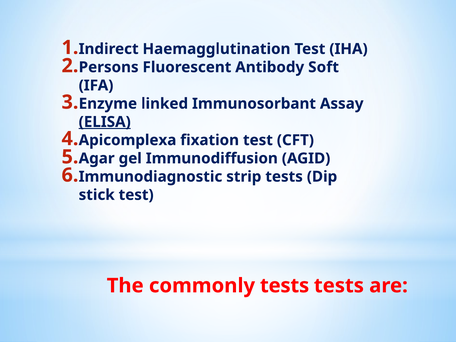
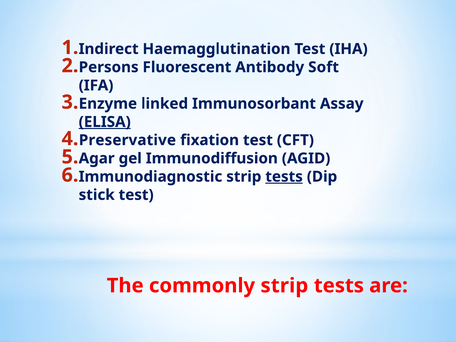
Apicomplexa: Apicomplexa -> Preservative
tests at (284, 177) underline: none -> present
commonly tests: tests -> strip
